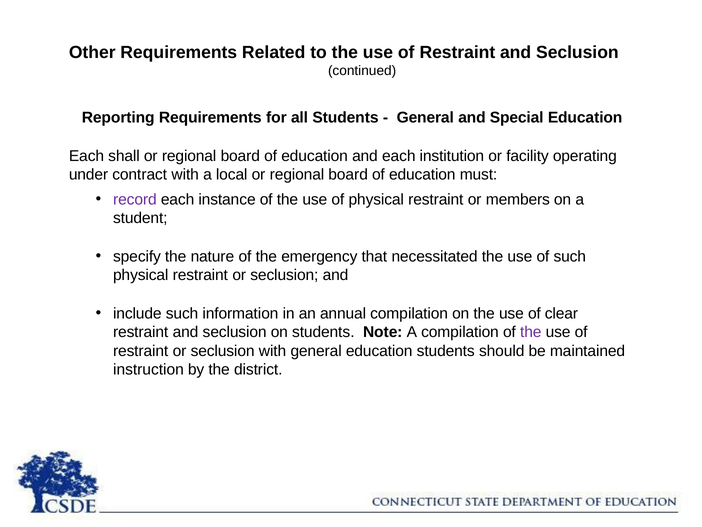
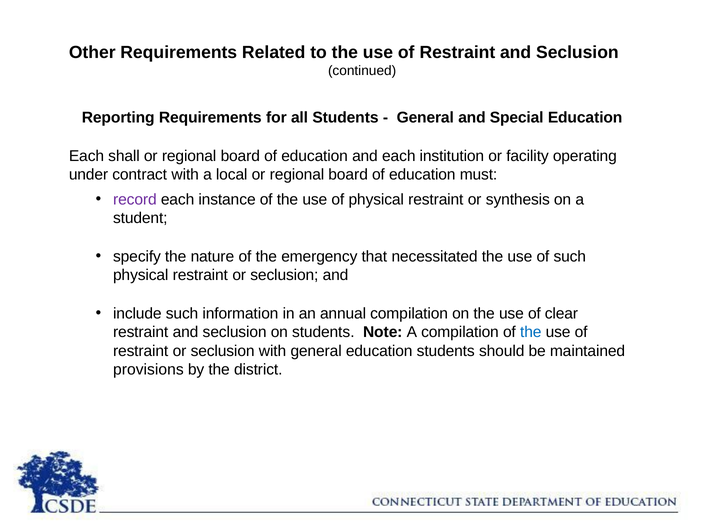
members: members -> synthesis
the at (531, 332) colour: purple -> blue
instruction: instruction -> provisions
